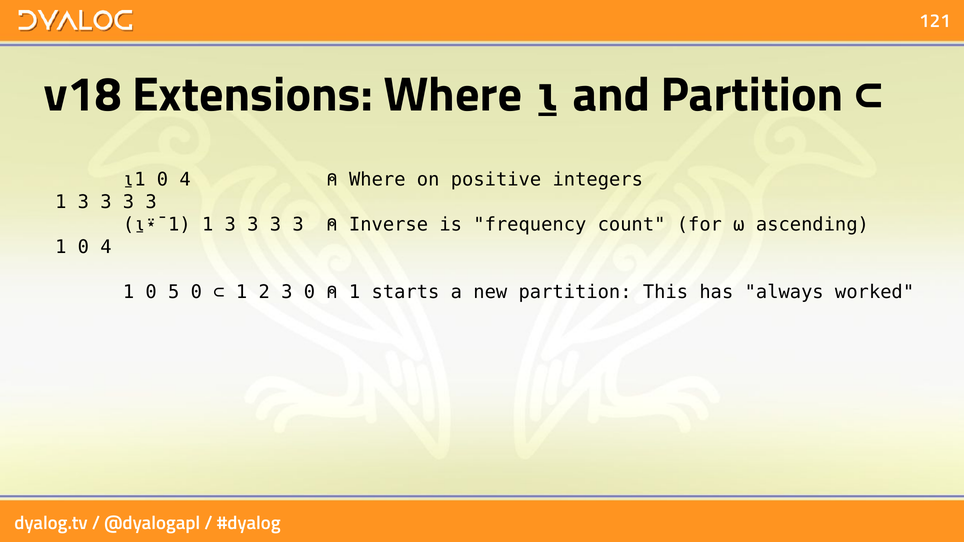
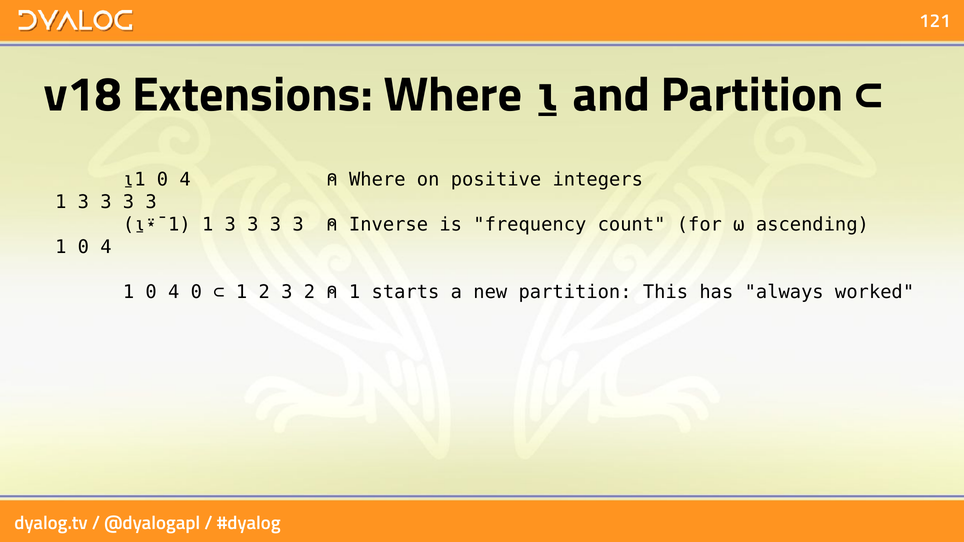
5 at (174, 292): 5 -> 4
3 0: 0 -> 2
